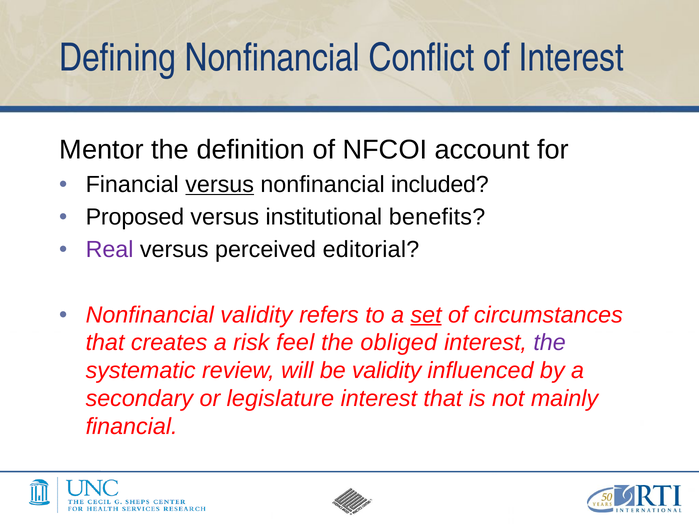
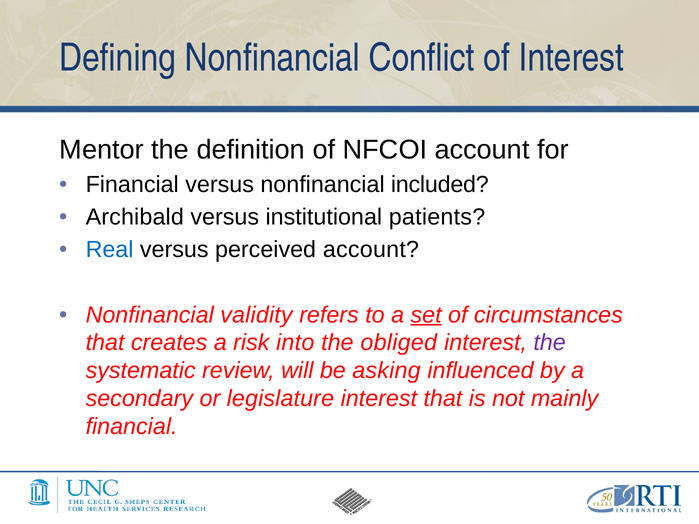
versus at (220, 185) underline: present -> none
Proposed: Proposed -> Archibald
benefits: benefits -> patients
Real colour: purple -> blue
perceived editorial: editorial -> account
feel: feel -> into
be validity: validity -> asking
